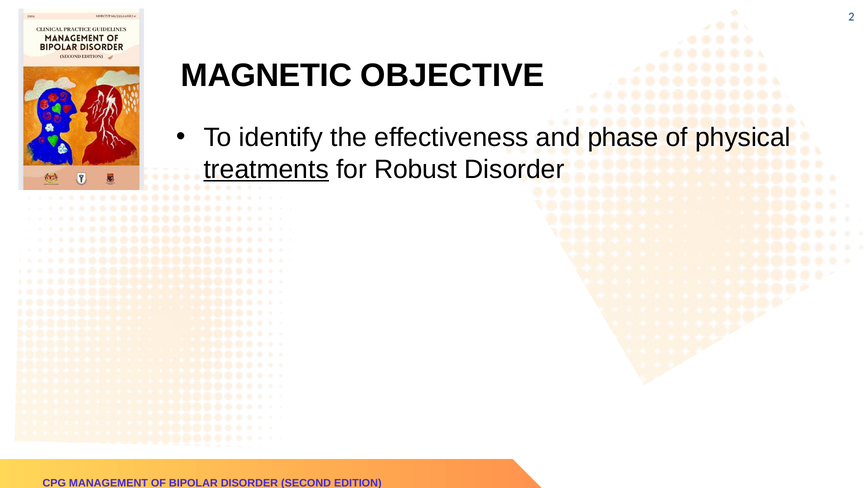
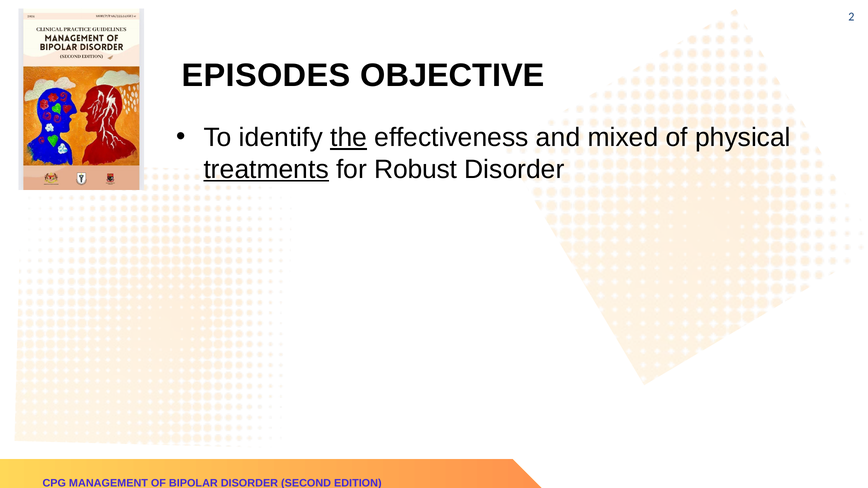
MAGNETIC: MAGNETIC -> EPISODES
the underline: none -> present
phase: phase -> mixed
